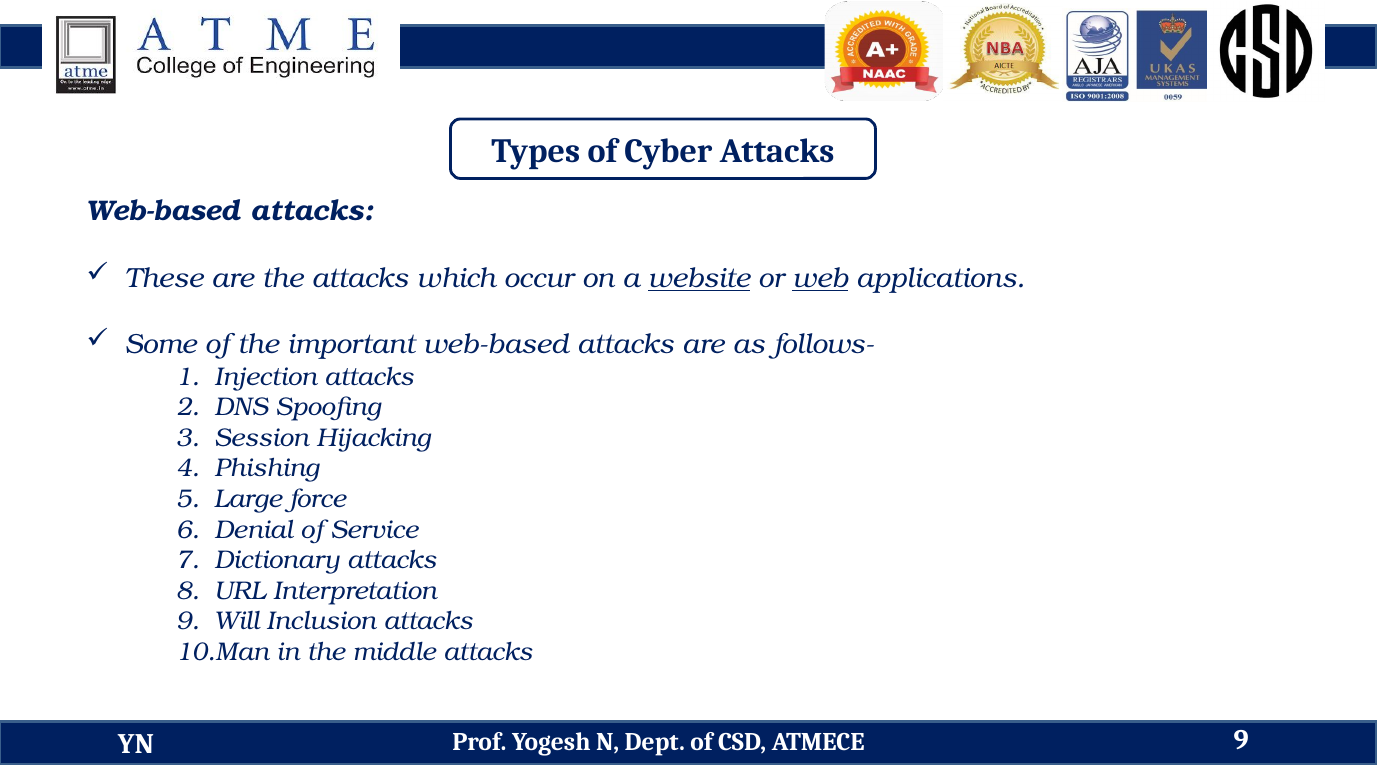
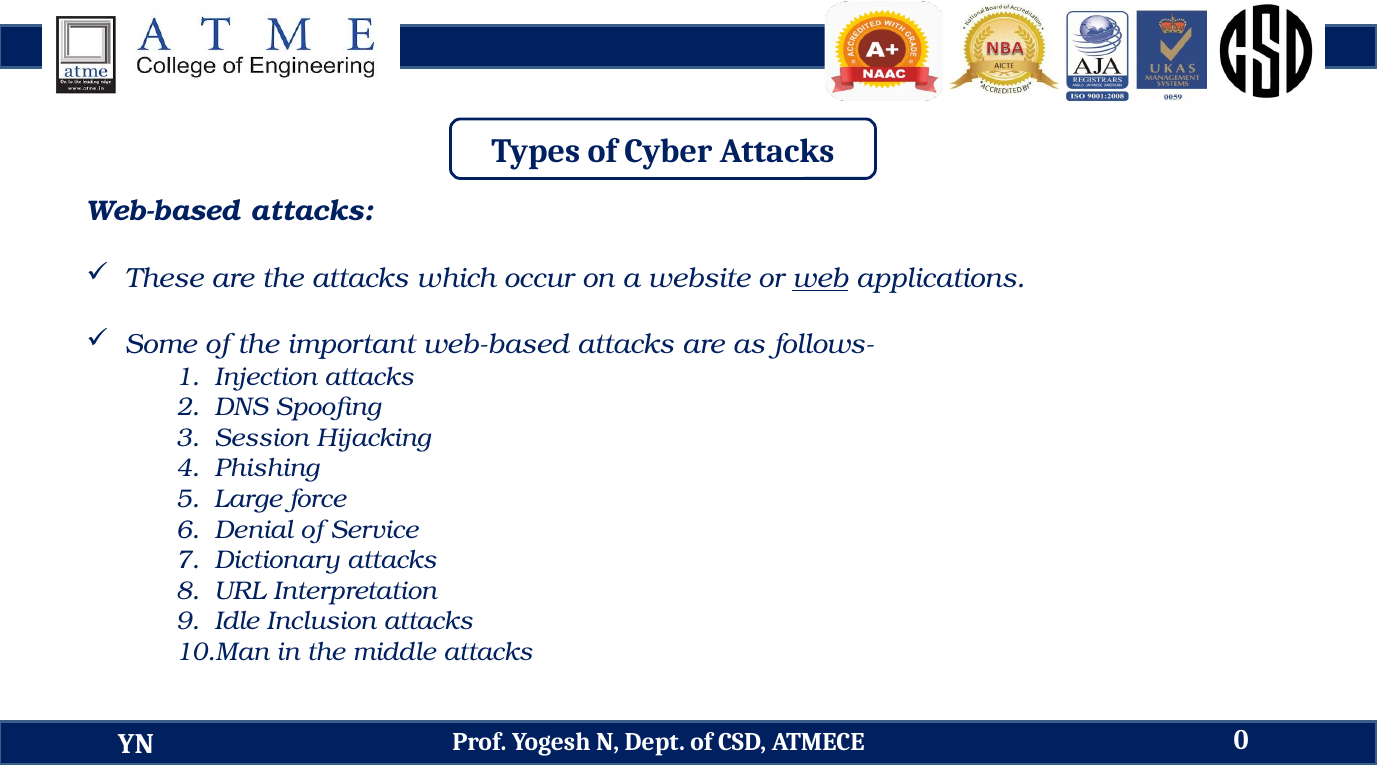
website underline: present -> none
Will: Will -> Idle
YN 9: 9 -> 0
